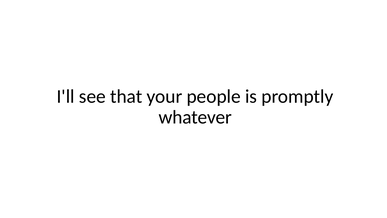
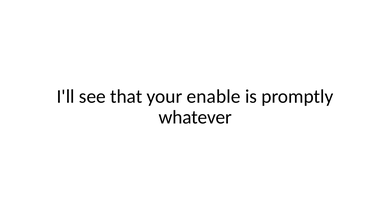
people: people -> enable
